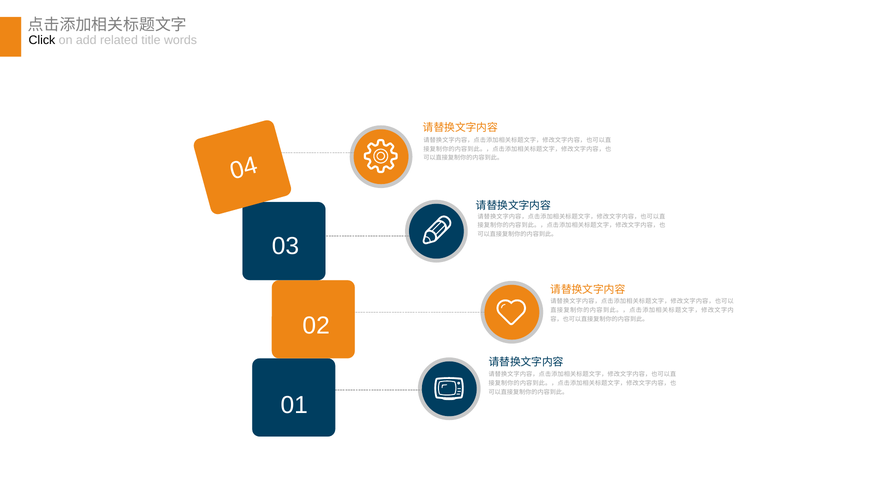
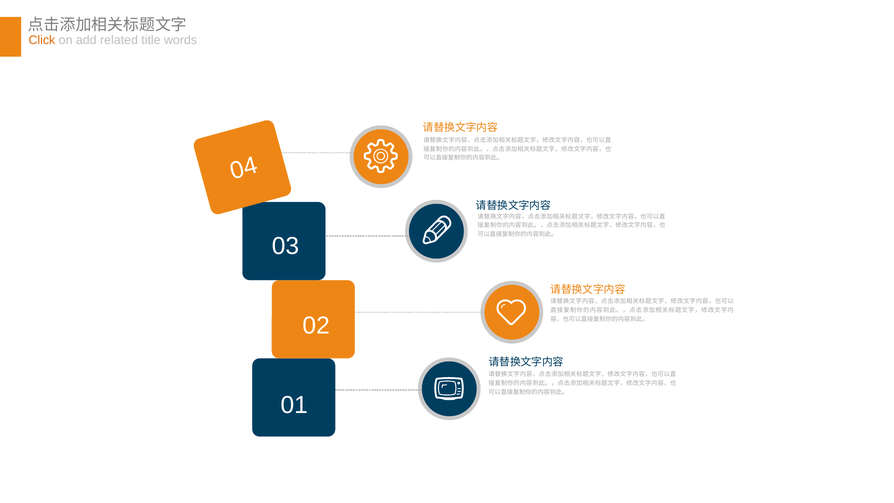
Click colour: black -> orange
